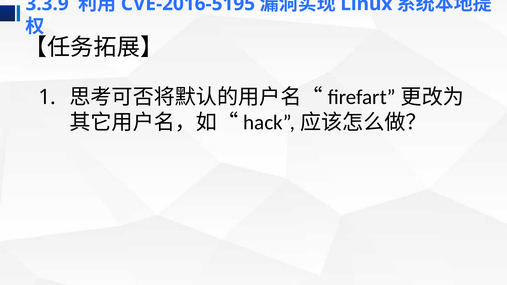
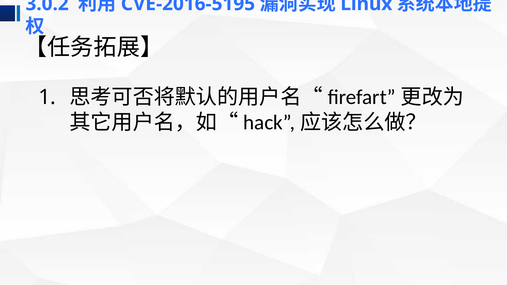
3.3.9: 3.3.9 -> 3.0.2
